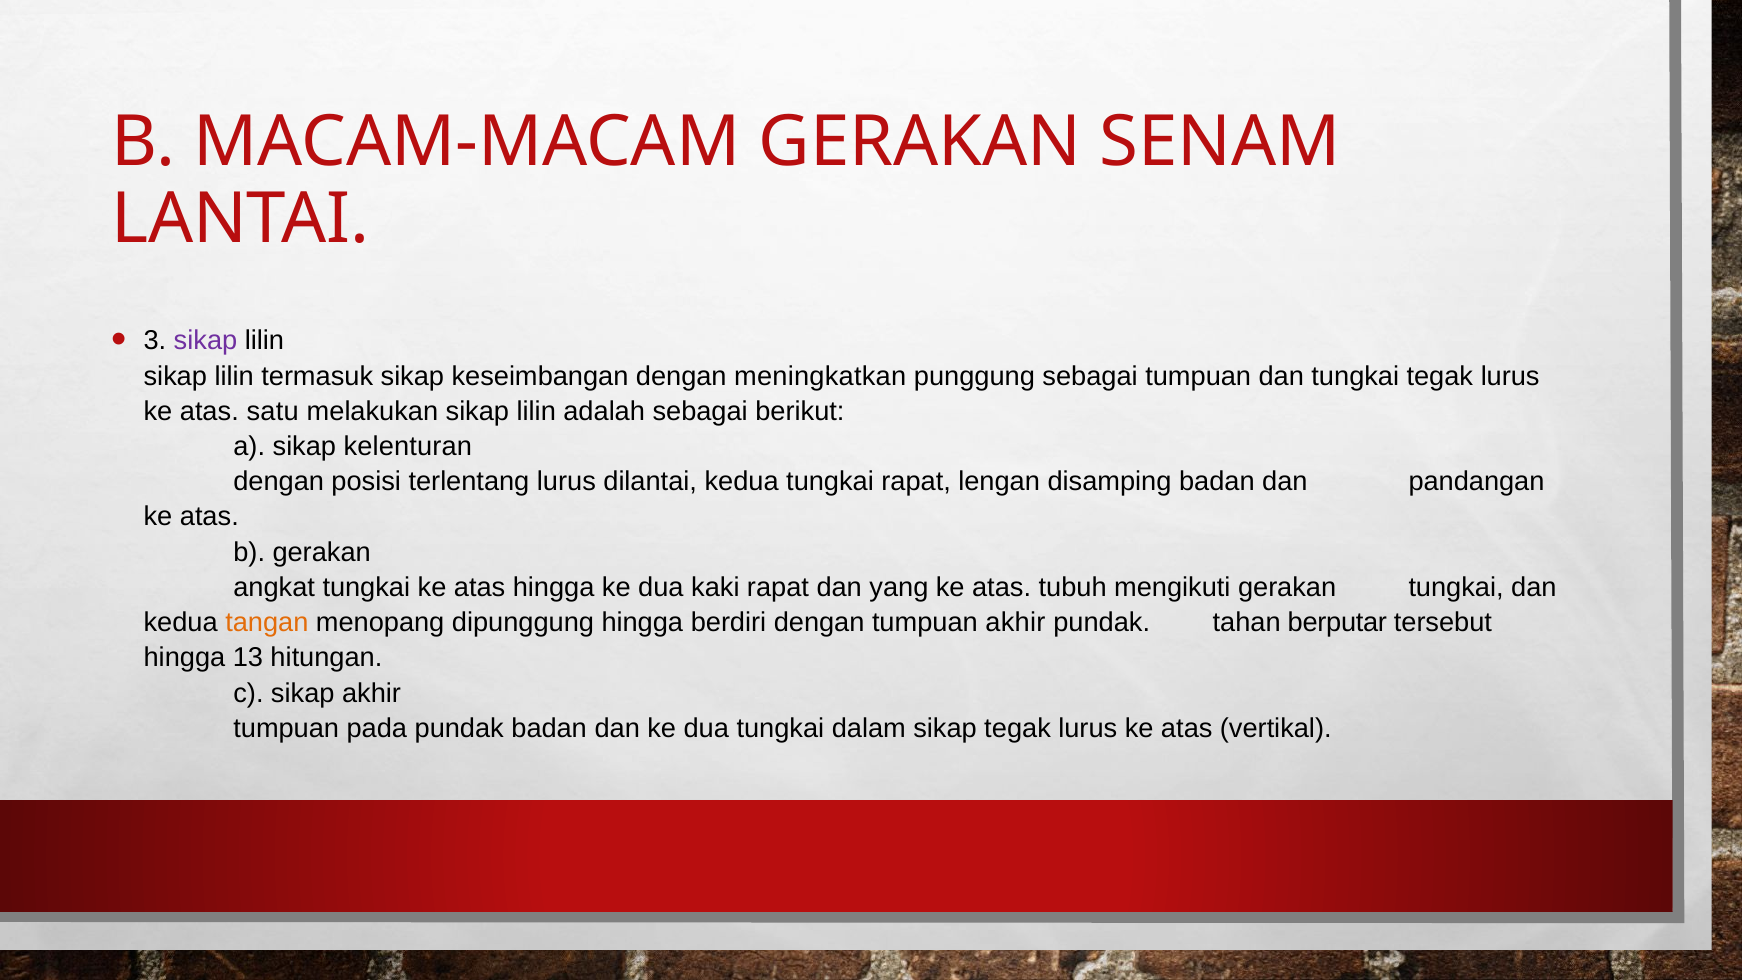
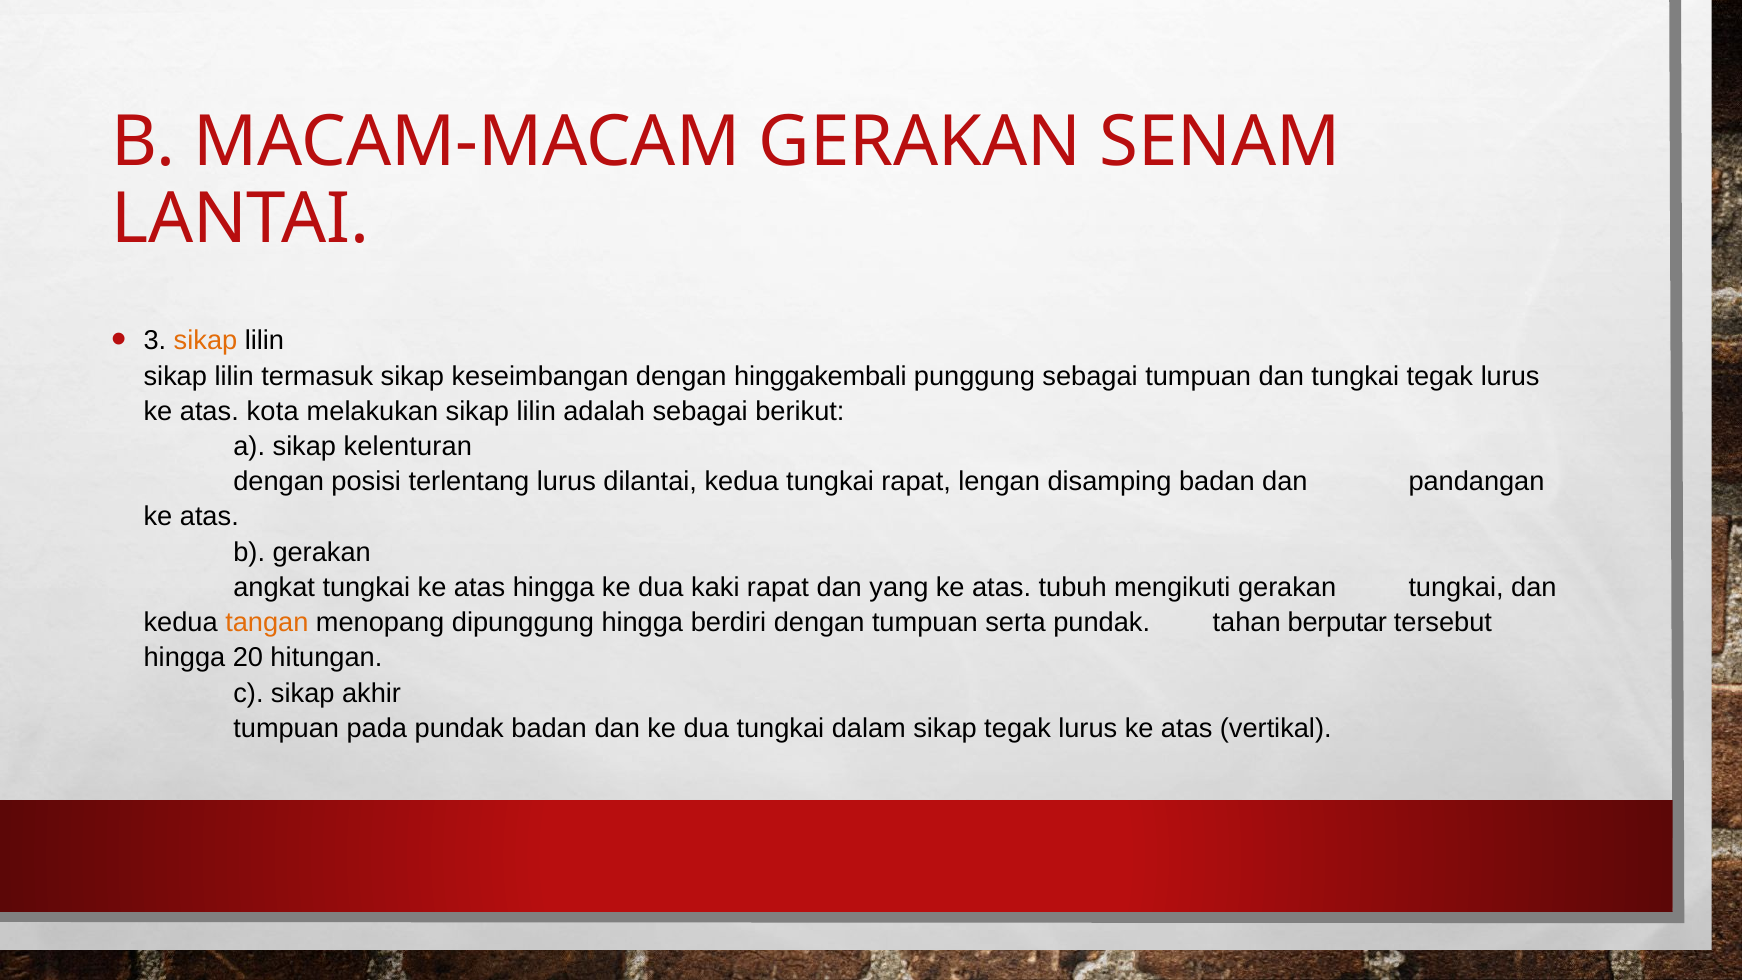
sikap at (206, 341) colour: purple -> orange
meningkatkan: meningkatkan -> hinggakembali
satu: satu -> kota
tumpuan akhir: akhir -> serta
13: 13 -> 20
